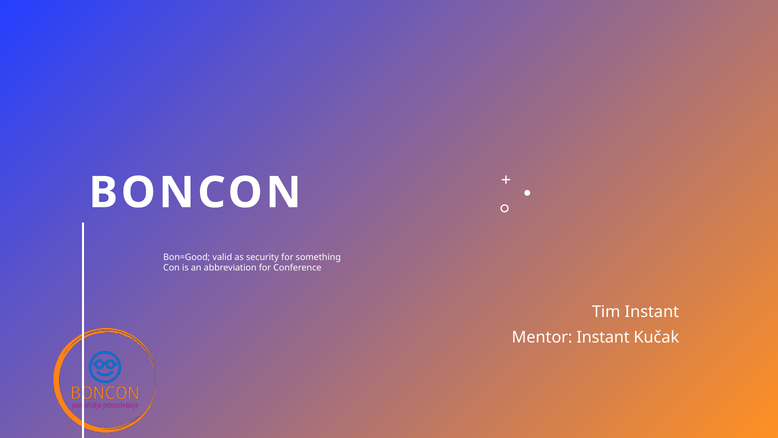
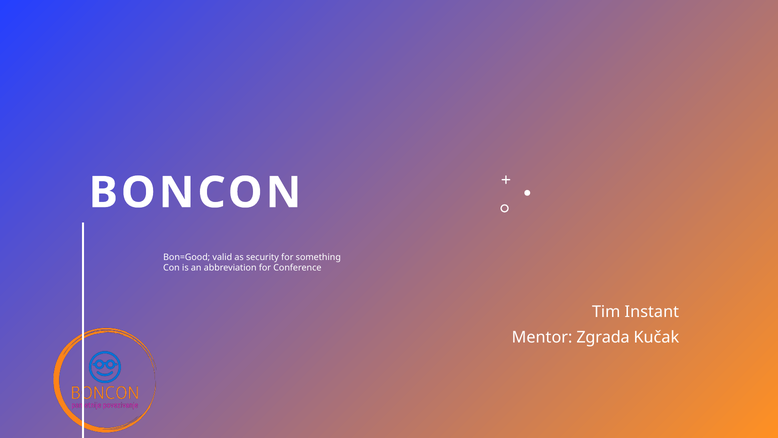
Mentor Instant: Instant -> Zgrada
